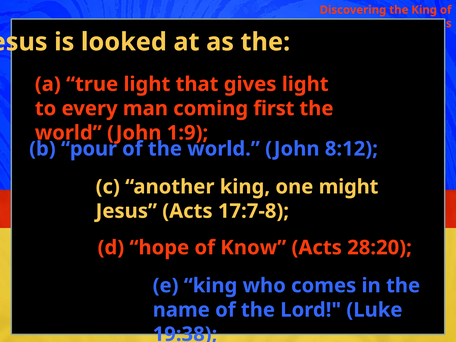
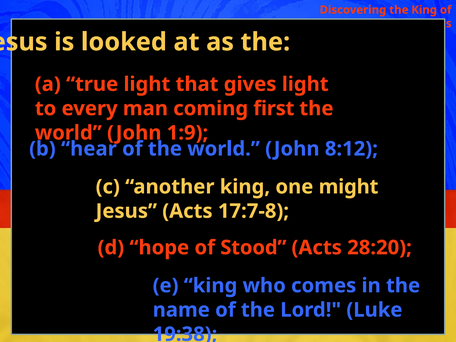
pour: pour -> hear
Know: Know -> Stood
